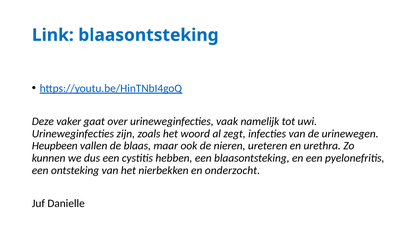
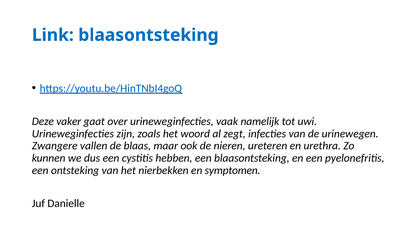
Heupbeen: Heupbeen -> Zwangere
onderzocht: onderzocht -> symptomen
